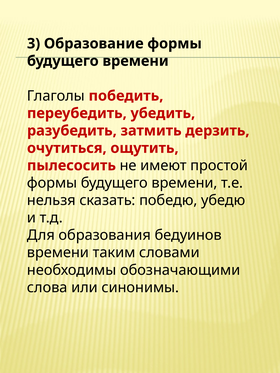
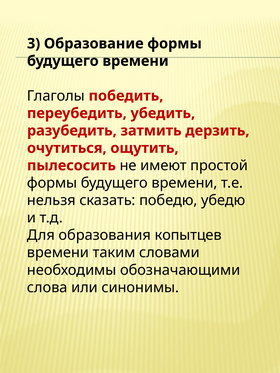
бедуинов: бедуинов -> копытцев
